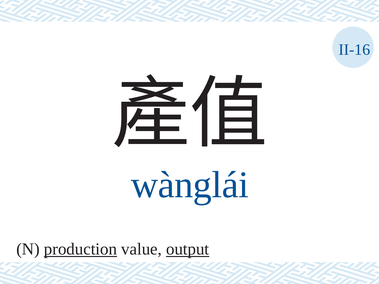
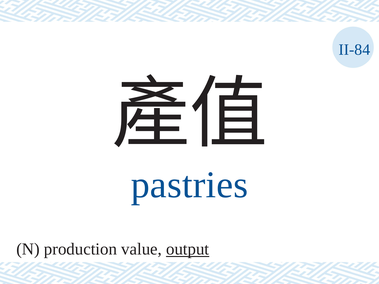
II-16: II-16 -> II-84
wànglái: wànglái -> pastries
production underline: present -> none
